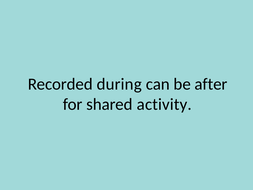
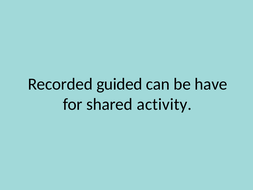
during: during -> guided
after: after -> have
